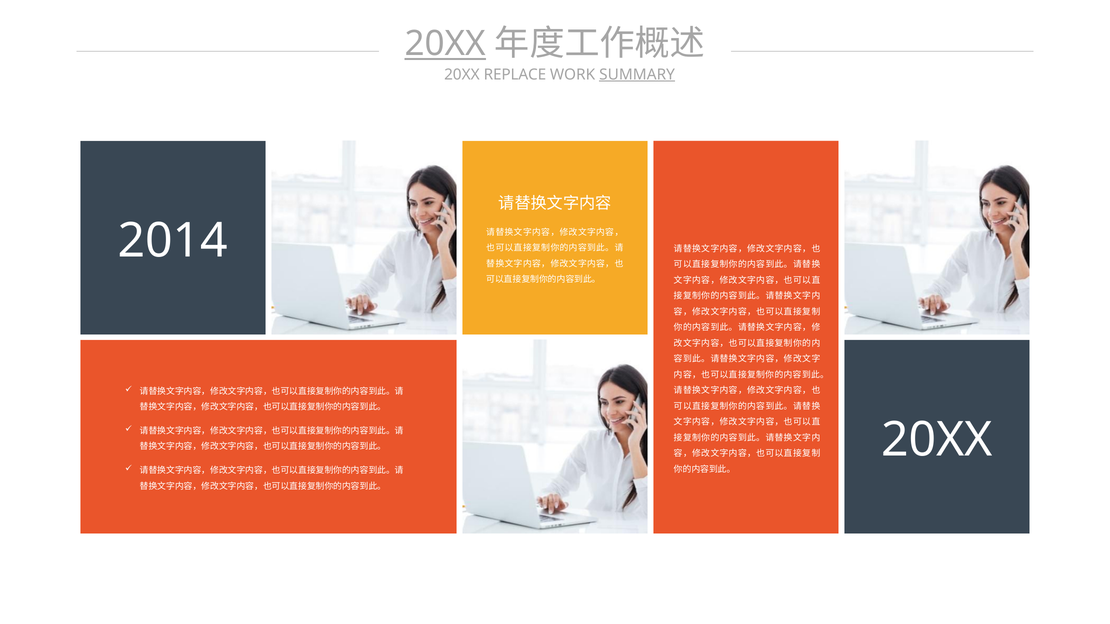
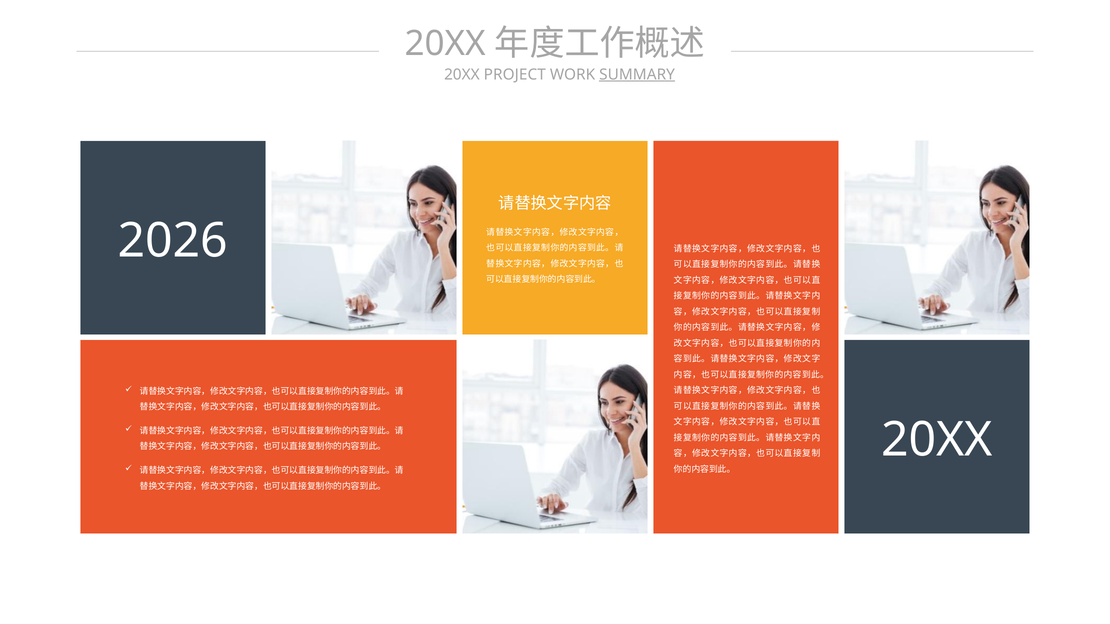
20XX at (445, 44) underline: present -> none
REPLACE: REPLACE -> PROJECT
2014: 2014 -> 2026
